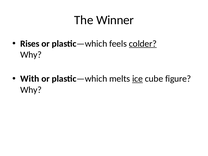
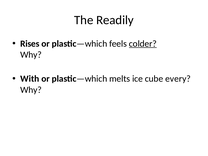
Winner: Winner -> Readily
ice underline: present -> none
figure: figure -> every
